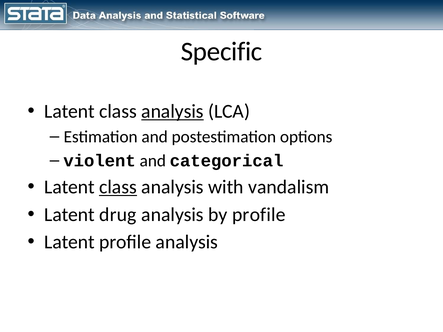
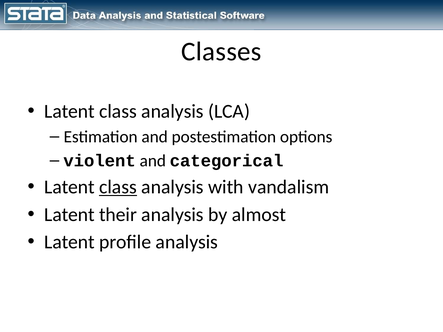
Specific: Specific -> Classes
analysis at (172, 111) underline: present -> none
drug: drug -> their
by profile: profile -> almost
